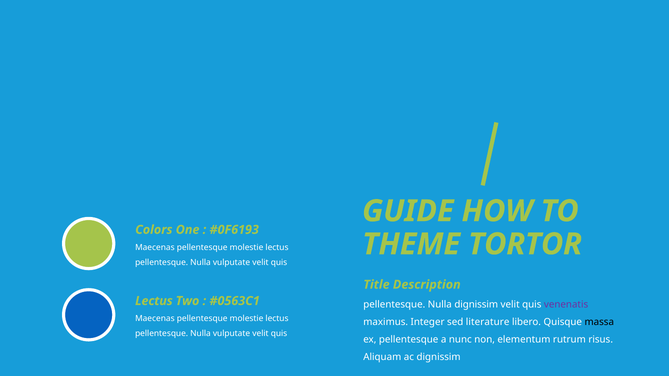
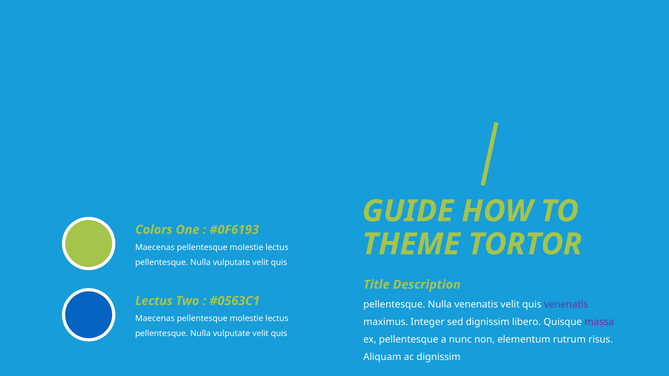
Nulla dignissim: dignissim -> venenatis
sed literature: literature -> dignissim
massa colour: black -> purple
